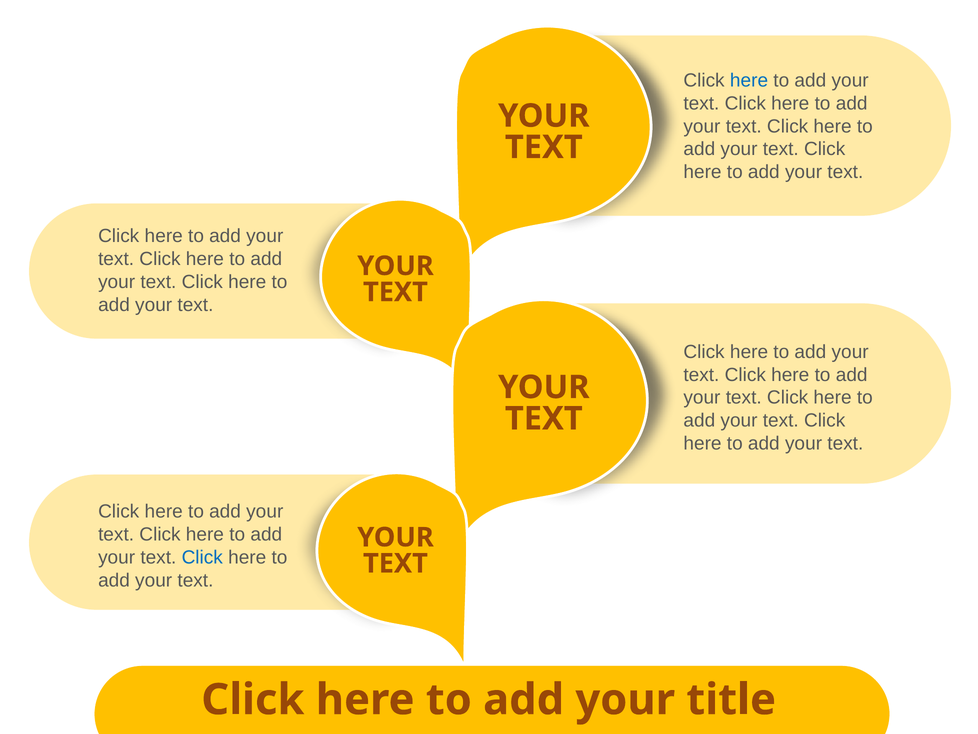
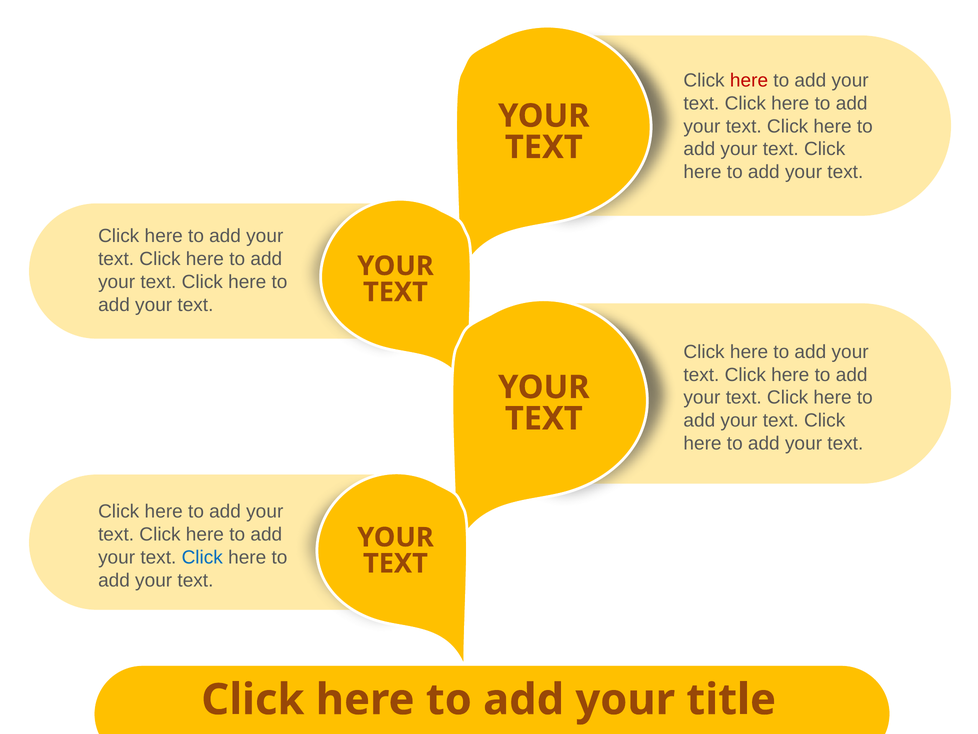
here at (749, 81) colour: blue -> red
